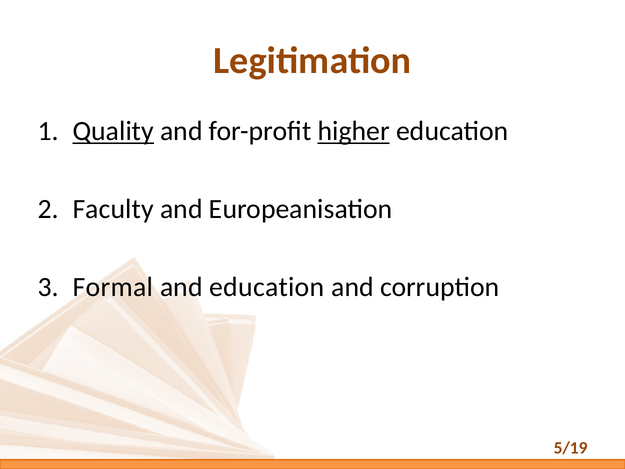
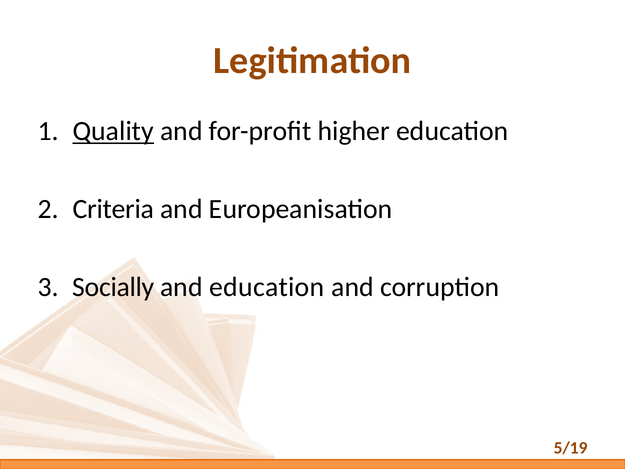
higher underline: present -> none
Faculty: Faculty -> Criteria
Formal: Formal -> Socially
